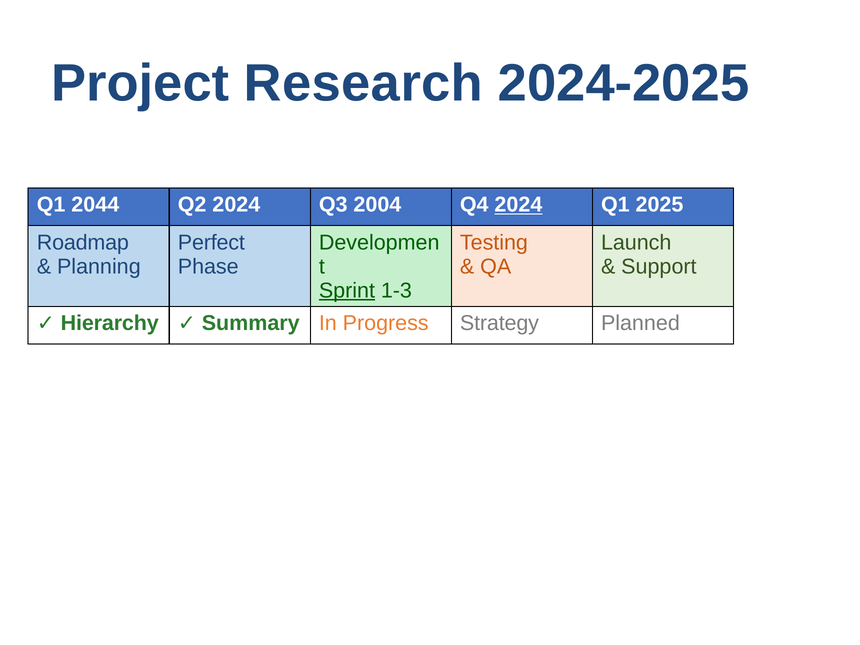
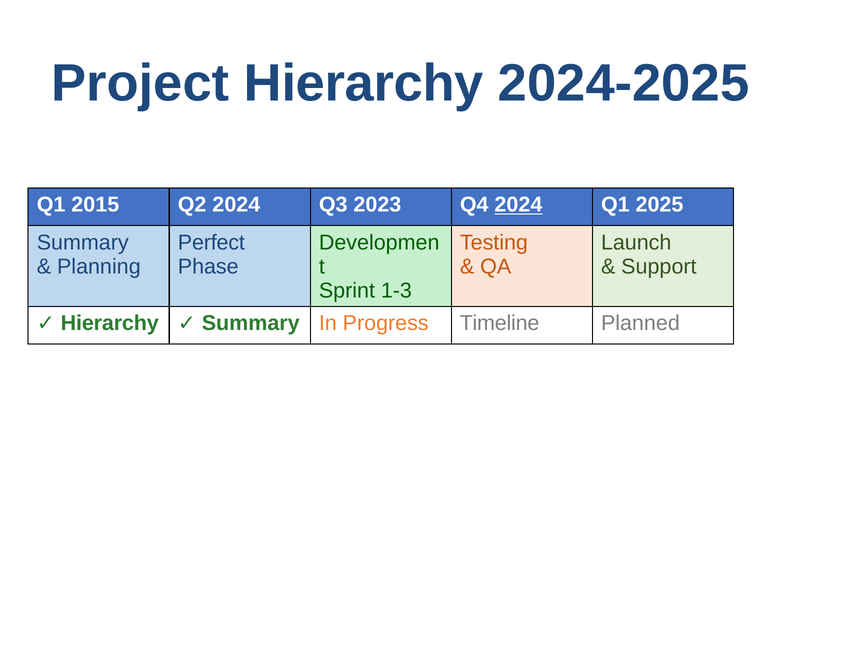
Project Research: Research -> Hierarchy
2044: 2044 -> 2015
2004: 2004 -> 2023
Roadmap at (83, 242): Roadmap -> Summary
Sprint underline: present -> none
Strategy: Strategy -> Timeline
